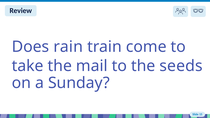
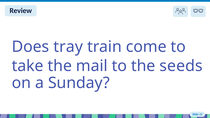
rain: rain -> tray
